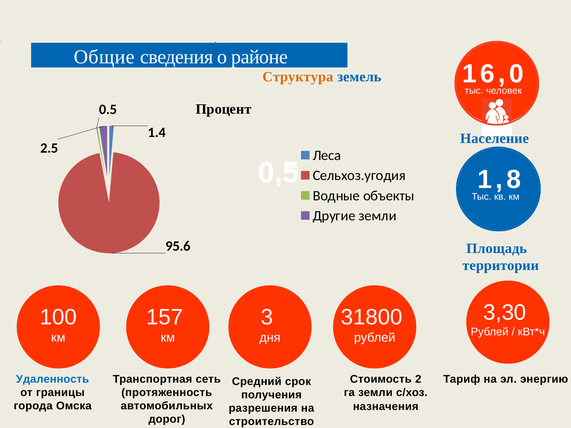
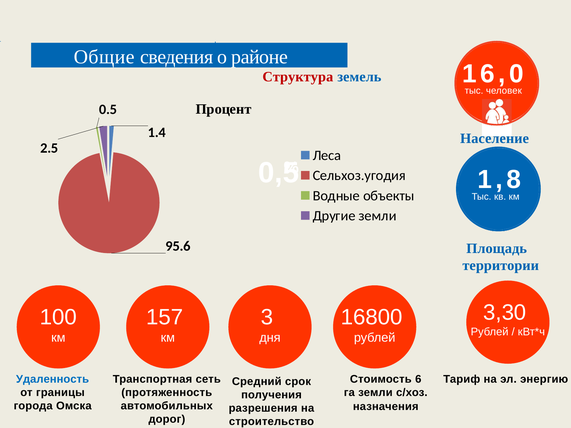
Структура colour: orange -> red
31800: 31800 -> 16800
2: 2 -> 6
